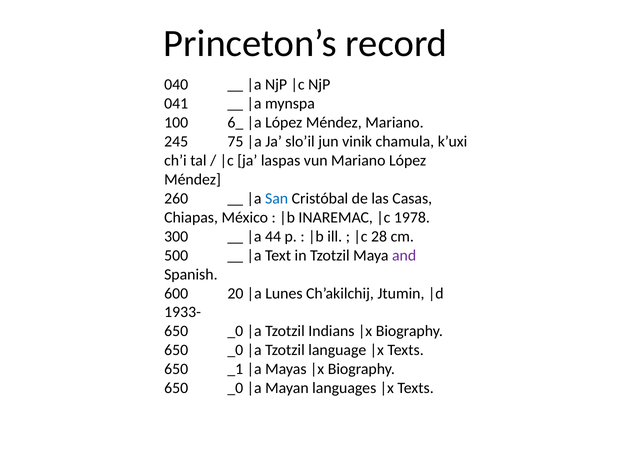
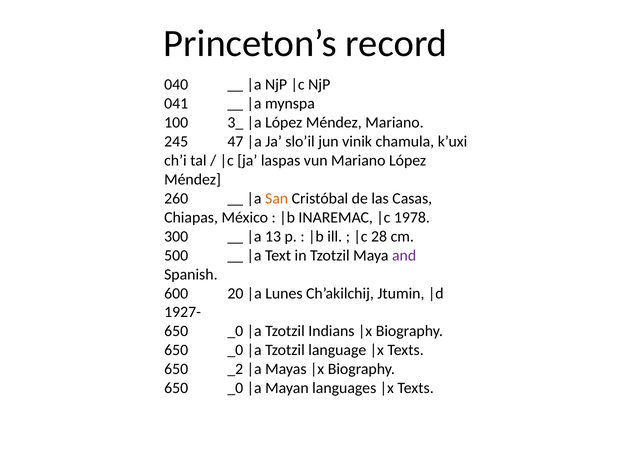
6_: 6_ -> 3_
75: 75 -> 47
San colour: blue -> orange
44: 44 -> 13
1933-: 1933- -> 1927-
_1: _1 -> _2
